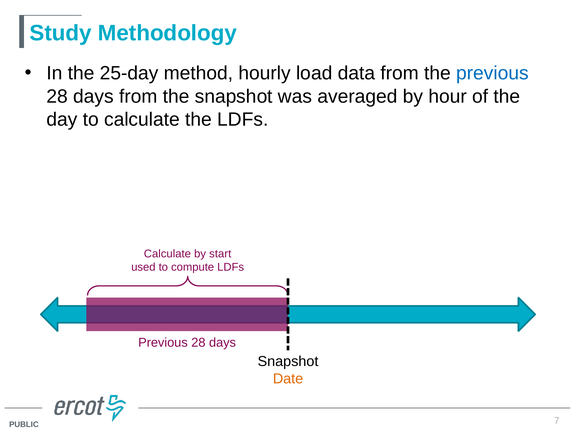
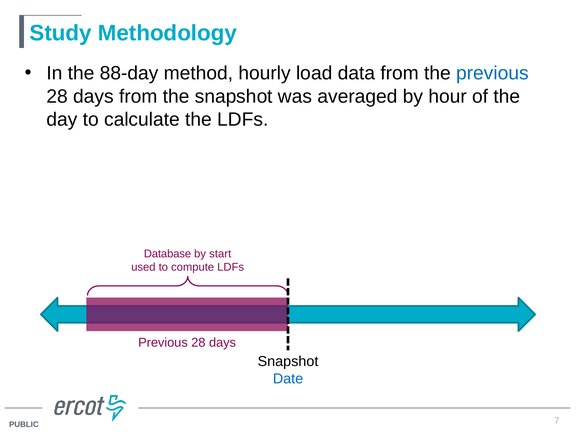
25-day: 25-day -> 88-day
Calculate at (167, 254): Calculate -> Database
Date colour: orange -> blue
